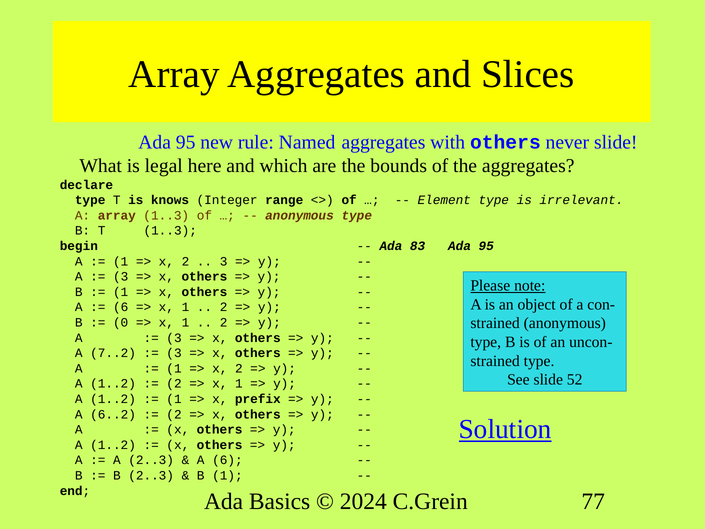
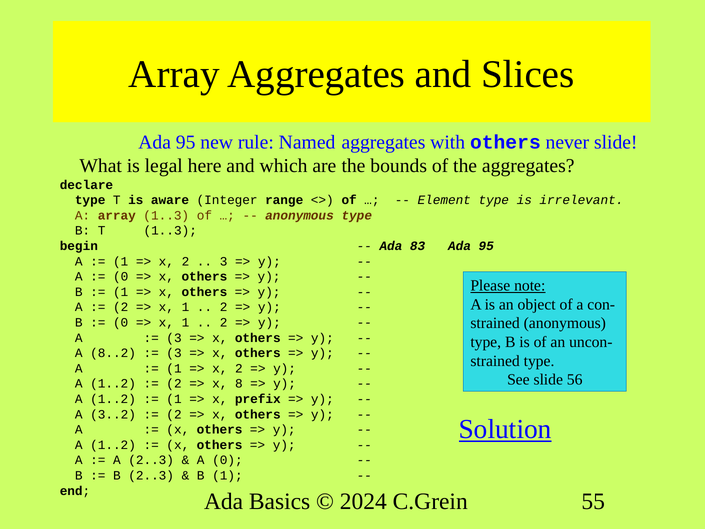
knows: knows -> aware
3 at (121, 276): 3 -> 0
6 at (121, 307): 6 -> 2
7..2: 7..2 -> 8..2
52: 52 -> 56
1 at (239, 384): 1 -> 8
6..2: 6..2 -> 3..2
A 6: 6 -> 0
77: 77 -> 55
